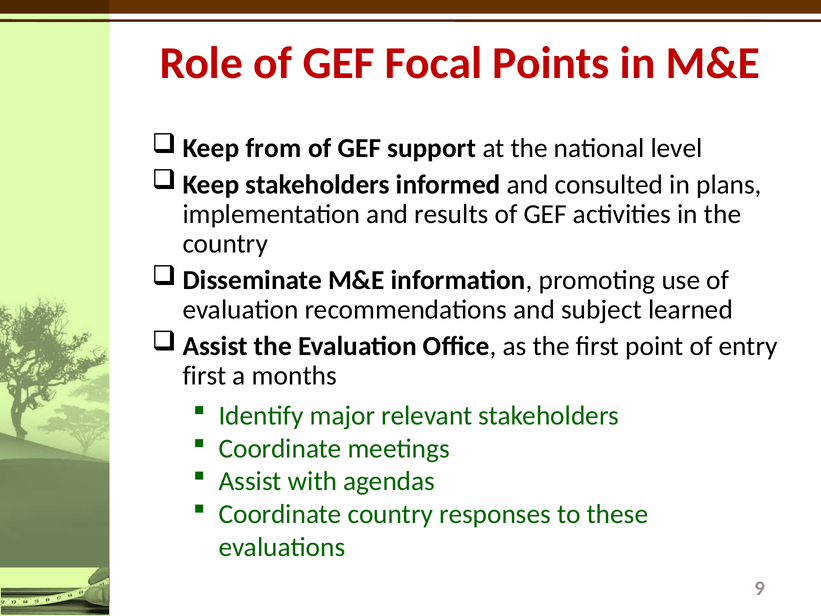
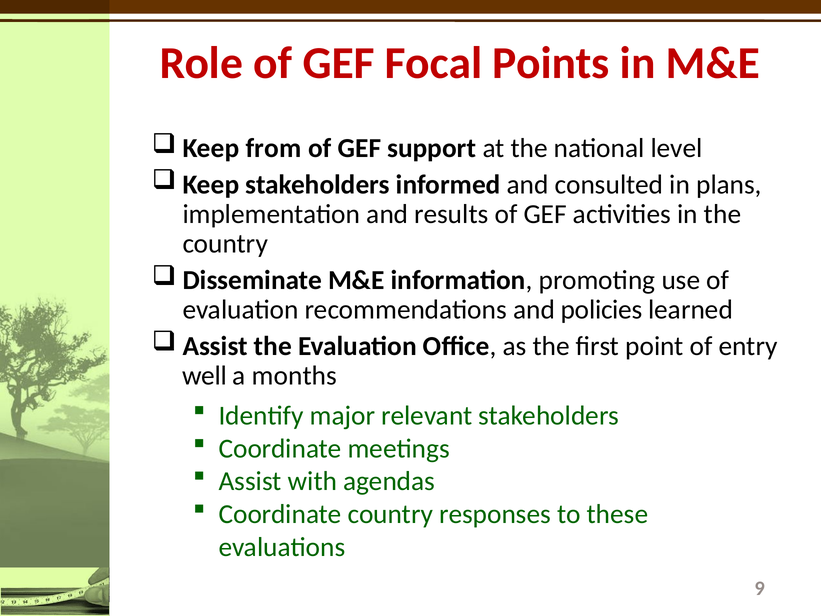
subject: subject -> policies
first at (204, 375): first -> well
